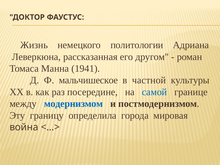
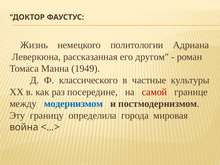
1941: 1941 -> 1949
мальчишеское: мальчишеское -> классического
частной: частной -> частные
самой colour: blue -> red
